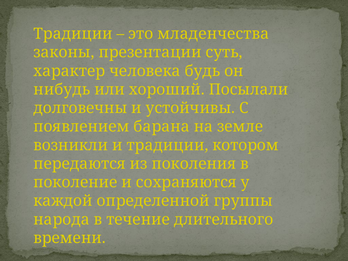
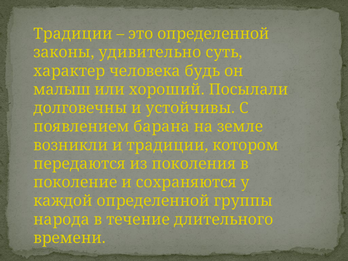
это младенчества: младенчества -> определенной
презентации: презентации -> удивительно
нибудь: нибудь -> малыш
